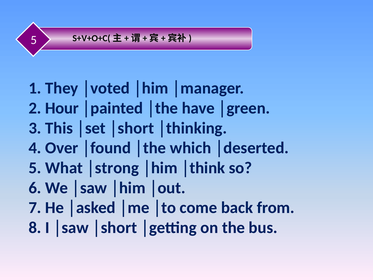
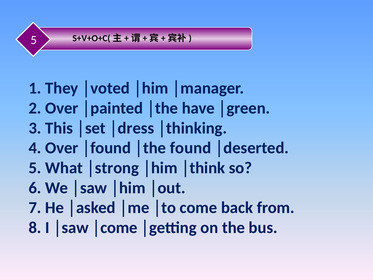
2 Hour: Hour -> Over
│set │short: │short -> │dress
which: which -> found
│saw │short: │short -> │come
